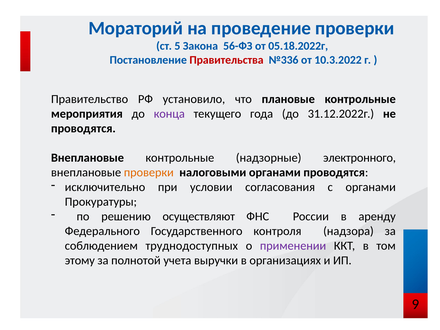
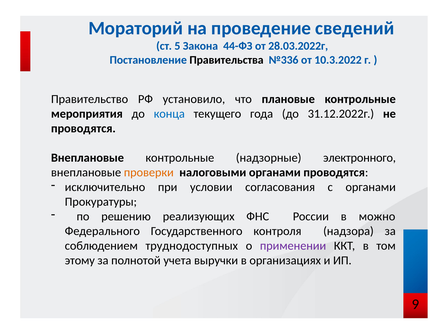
проведение проверки: проверки -> сведений
56-ФЗ: 56-ФЗ -> 44-ФЗ
05.18.2022г: 05.18.2022г -> 28.03.2022г
Правительства colour: red -> black
конца colour: purple -> blue
осуществляют: осуществляют -> реализующих
аренду: аренду -> можно
